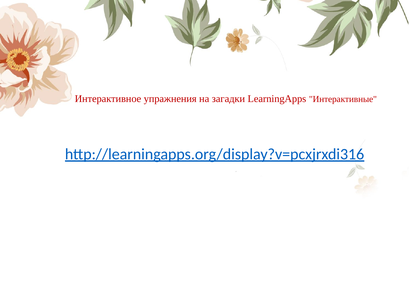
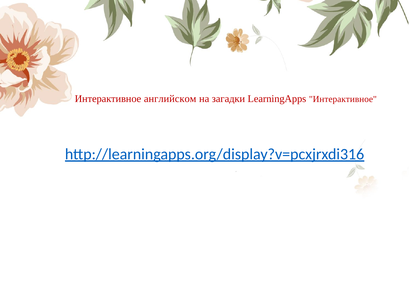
упражнения: упражнения -> английском
LearningApps Интерактивные: Интерактивные -> Интерактивное
